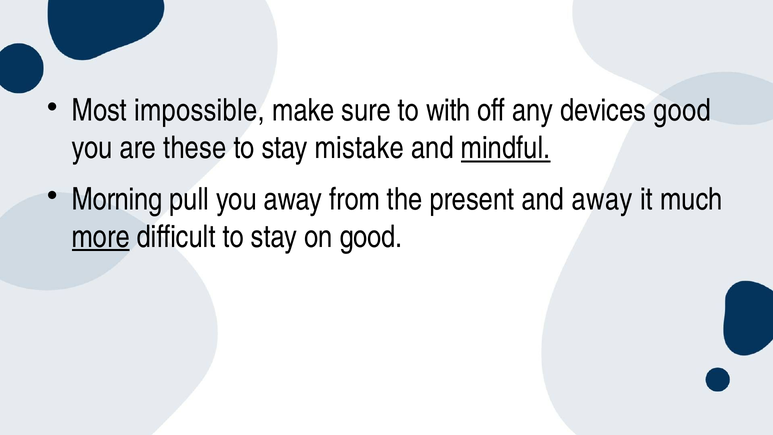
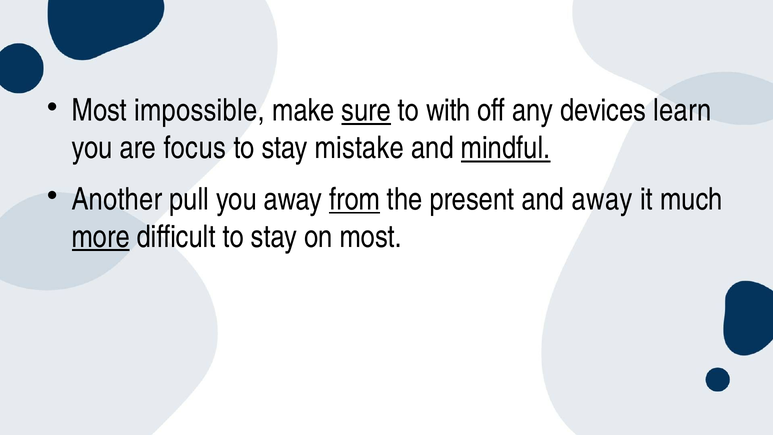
sure underline: none -> present
devices good: good -> learn
these: these -> focus
Morning: Morning -> Another
from underline: none -> present
on good: good -> most
